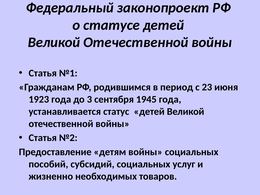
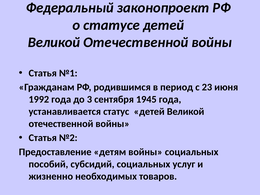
1923: 1923 -> 1992
